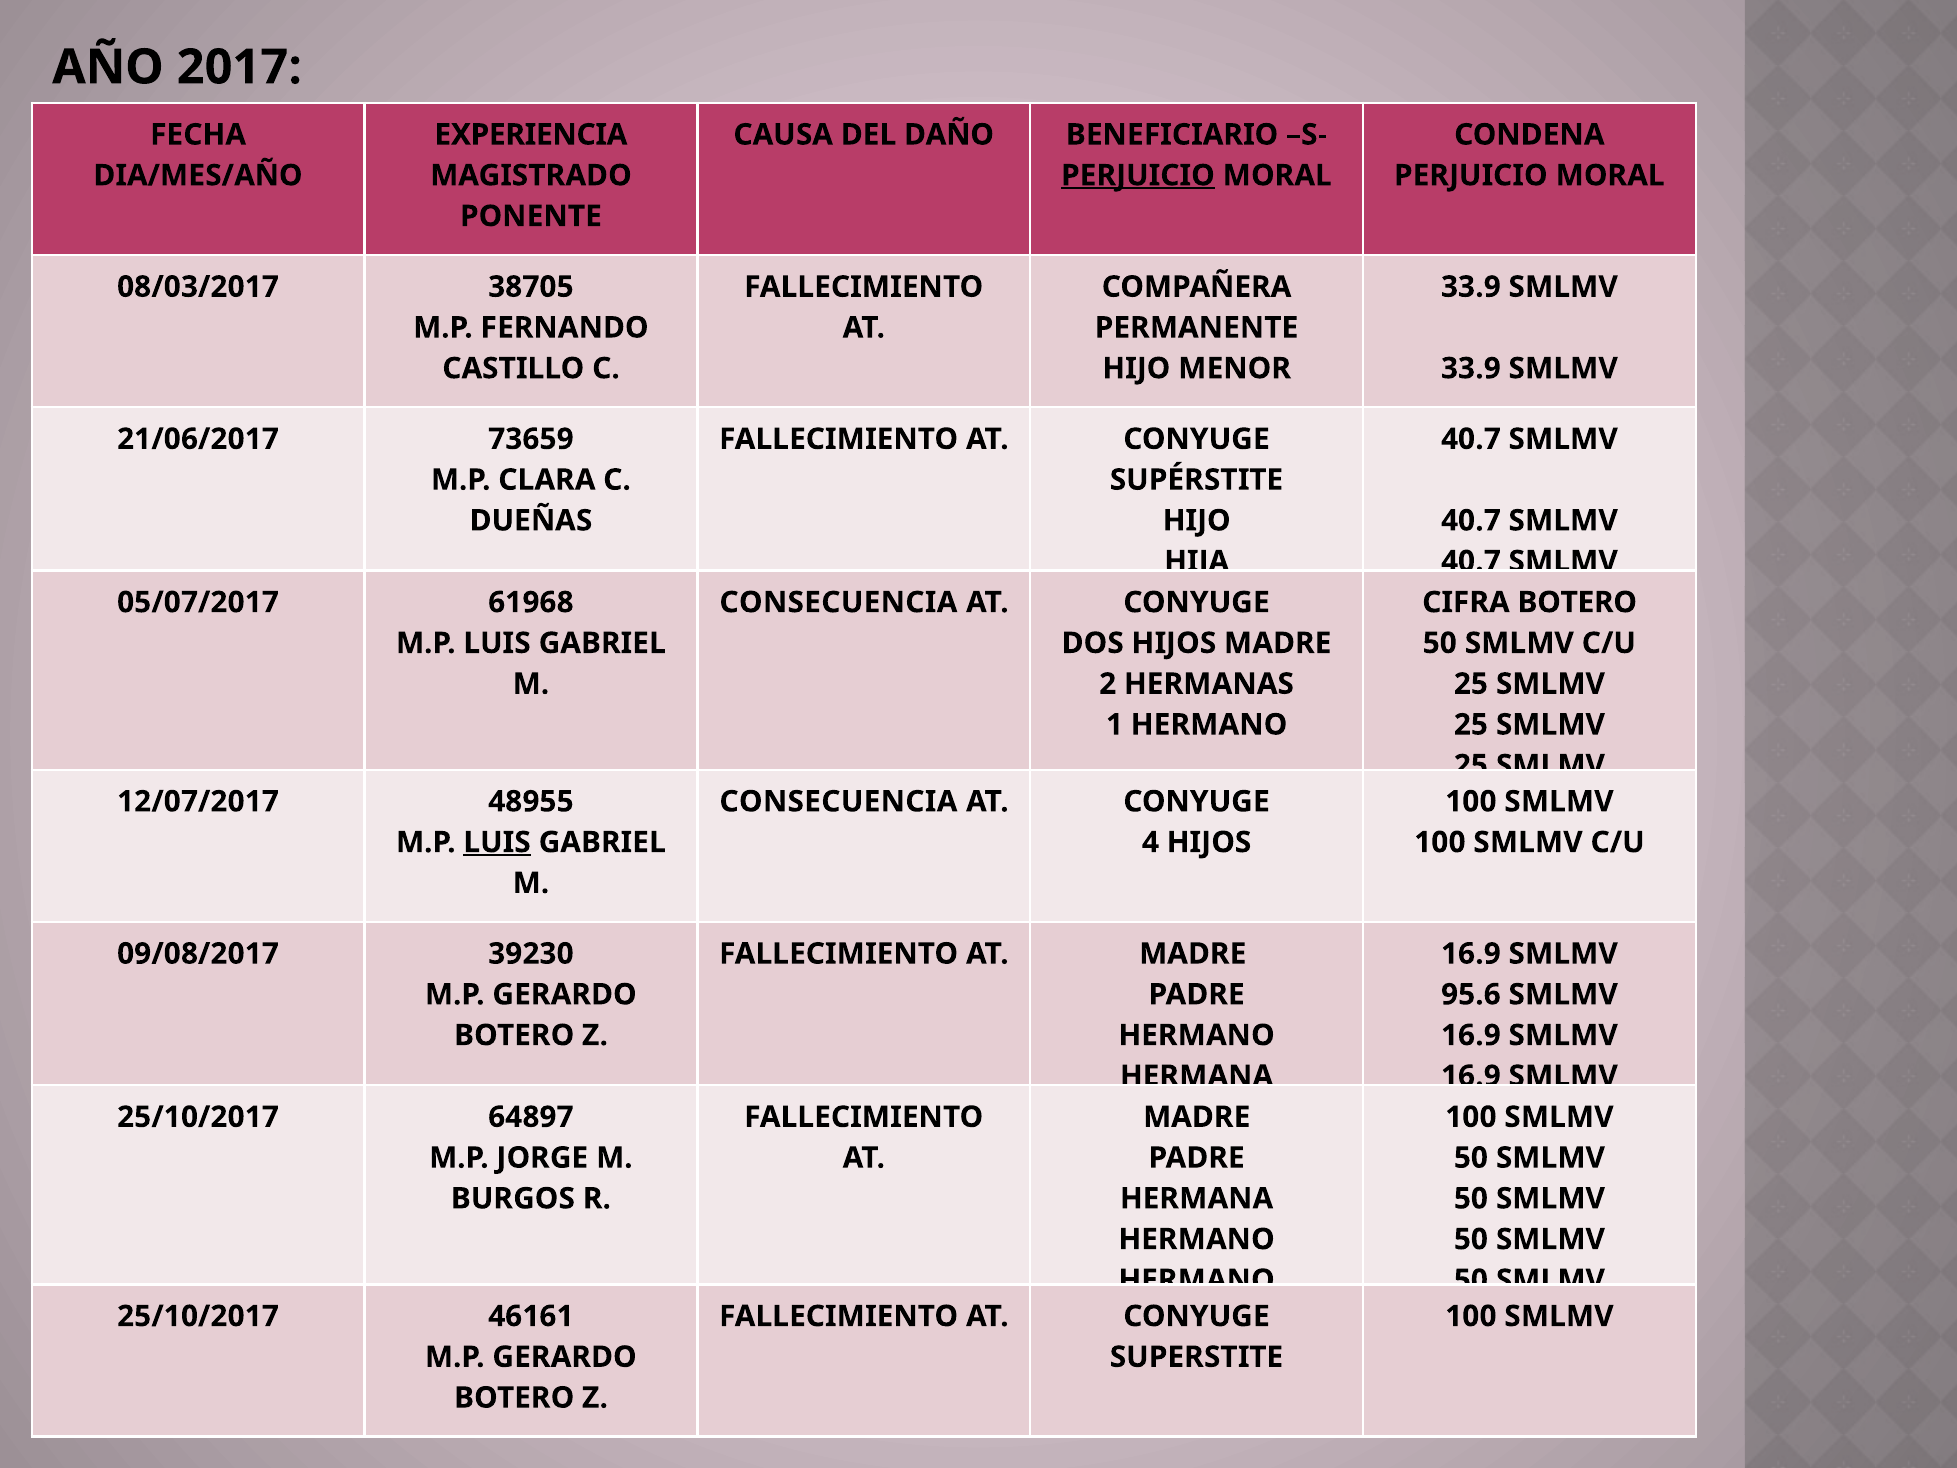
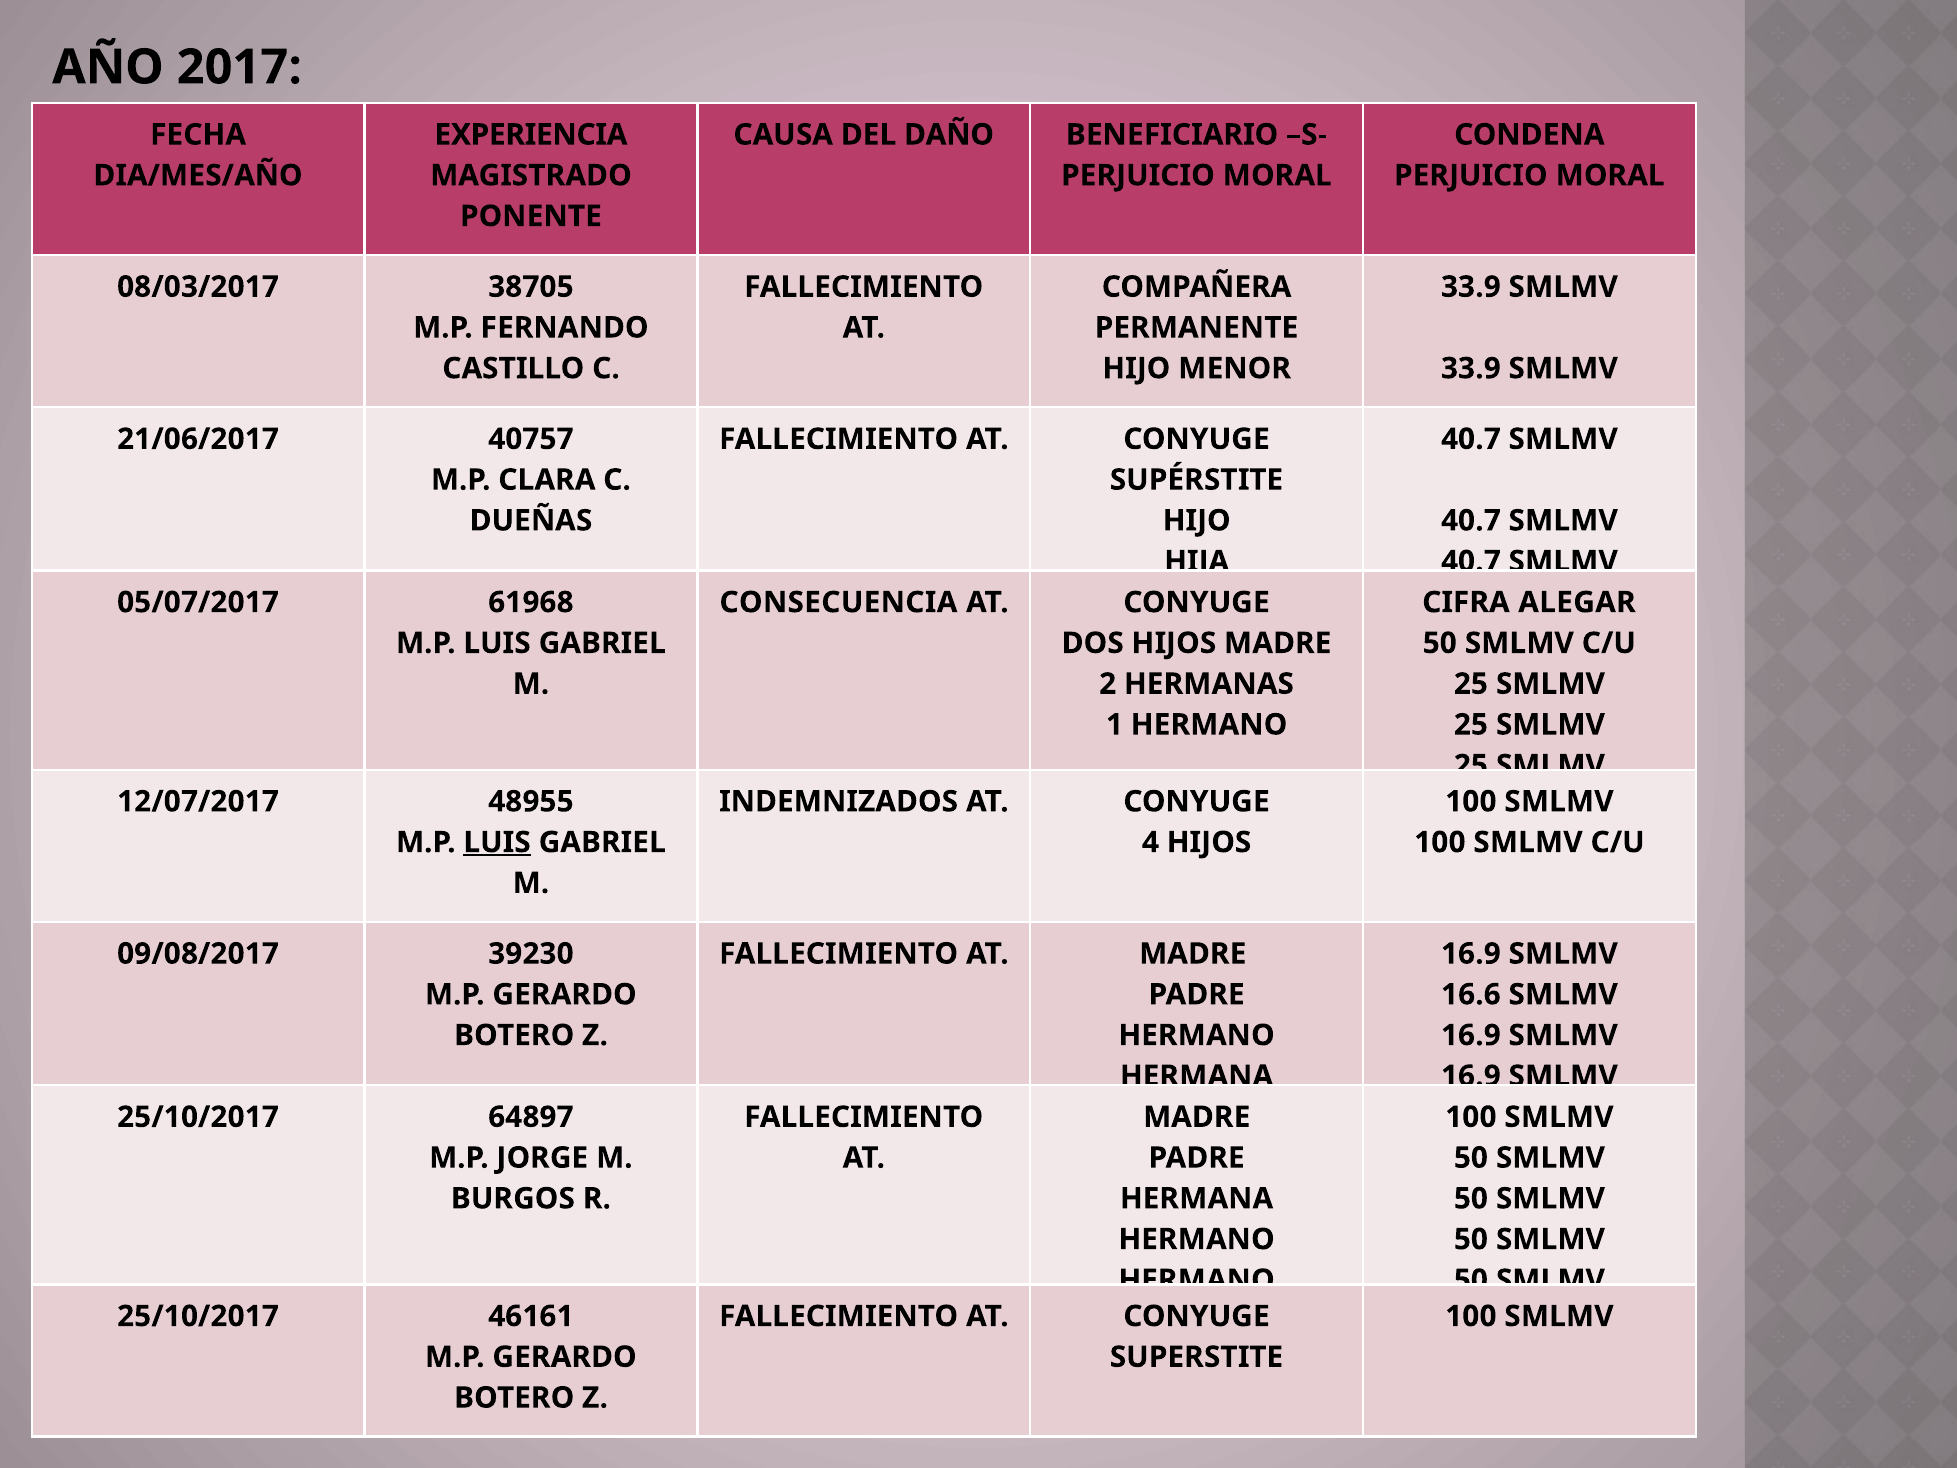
PERJUICIO at (1138, 175) underline: present -> none
73659: 73659 -> 40757
CIFRA BOTERO: BOTERO -> ALEGAR
CONSECUENCIA at (838, 801): CONSECUENCIA -> INDEMNIZADOS
95.6: 95.6 -> 16.6
